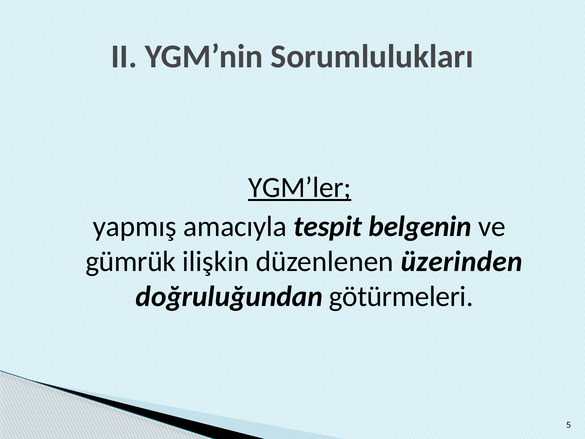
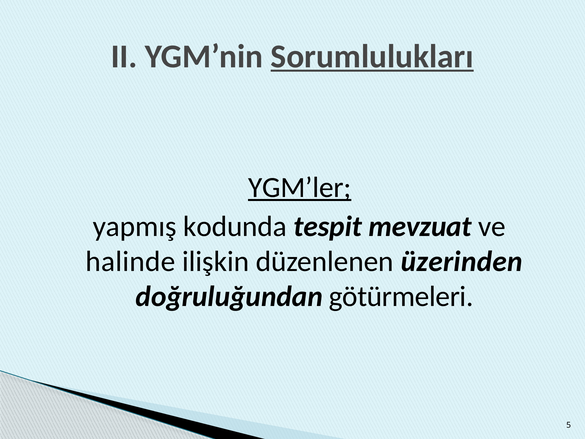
Sorumlulukları underline: none -> present
amacıyla: amacıyla -> kodunda
belgenin: belgenin -> mevzuat
gümrük: gümrük -> halinde
